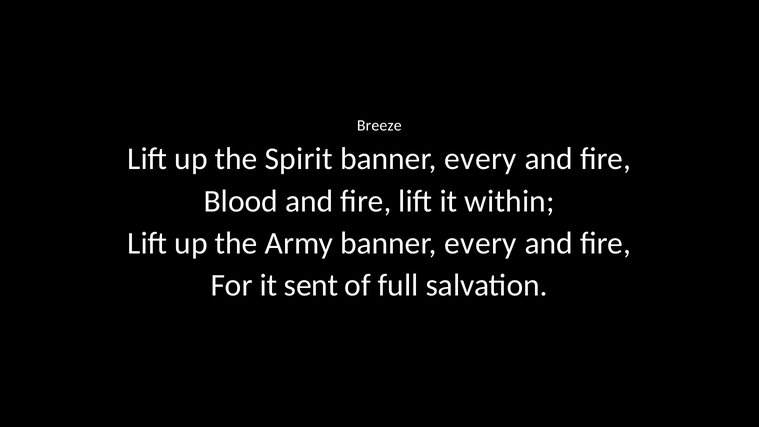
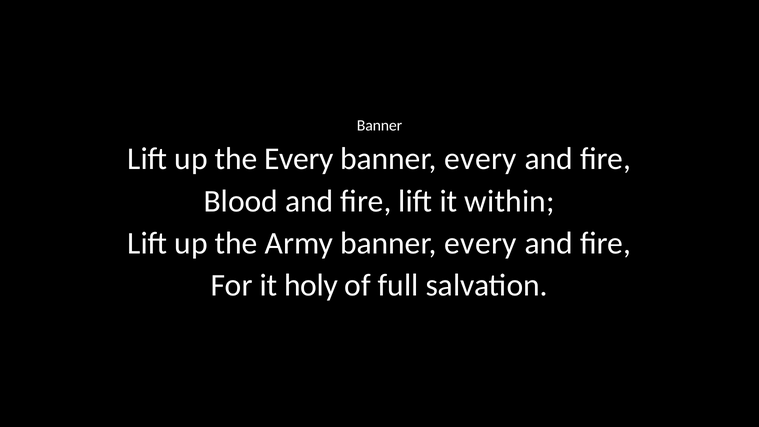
Breeze at (379, 126): Breeze -> Banner
the Spirit: Spirit -> Every
sent: sent -> holy
